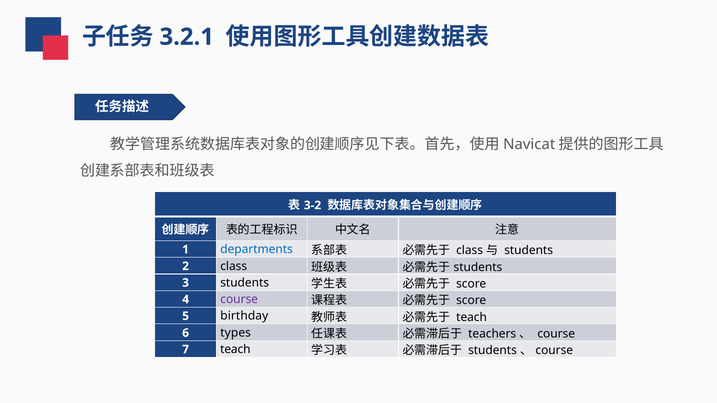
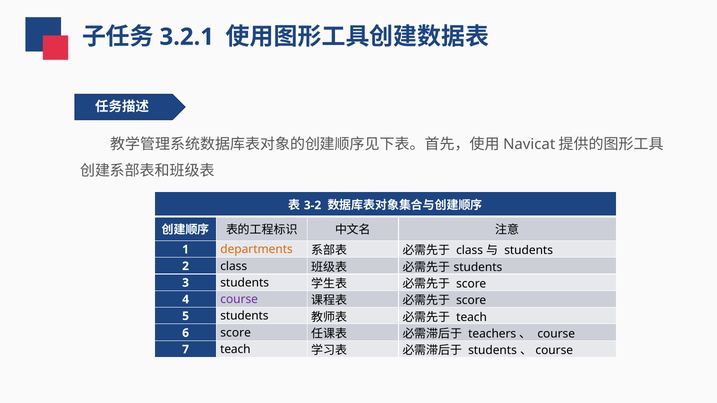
departments colour: blue -> orange
birthday at (244, 316): birthday -> students
types at (236, 333): types -> score
